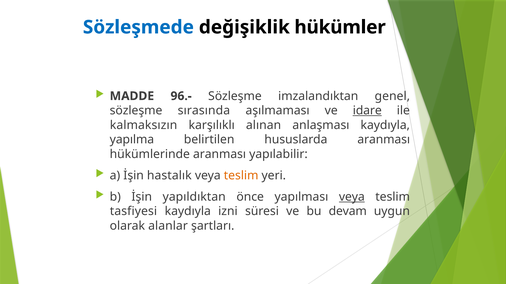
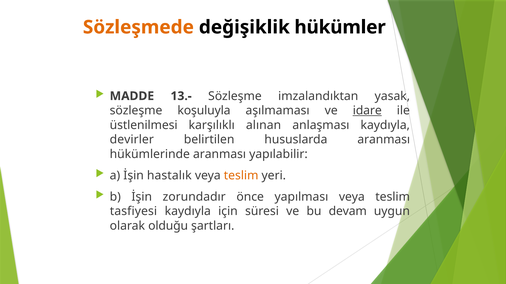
Sözleşmede colour: blue -> orange
96.-: 96.- -> 13.-
genel: genel -> yasak
sırasında: sırasında -> koşuluyla
kalmaksızın: kalmaksızın -> üstlenilmesi
yapılma: yapılma -> devirler
yapıldıktan: yapıldıktan -> zorundadır
veya at (352, 197) underline: present -> none
izni: izni -> için
alanlar: alanlar -> olduğu
